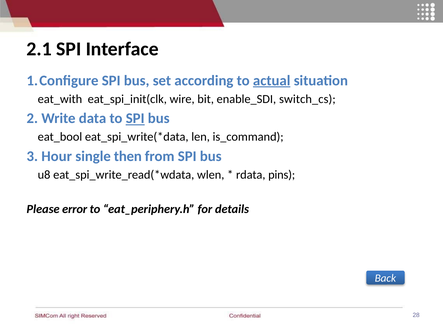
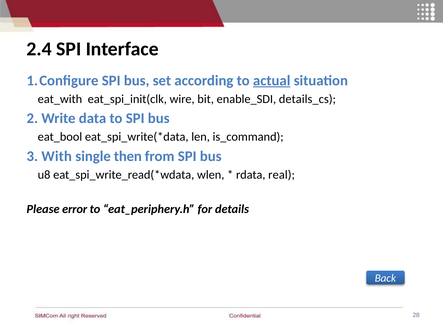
2.1: 2.1 -> 2.4
switch_cs: switch_cs -> details_cs
SPI at (135, 118) underline: present -> none
Hour: Hour -> With
pins: pins -> real
